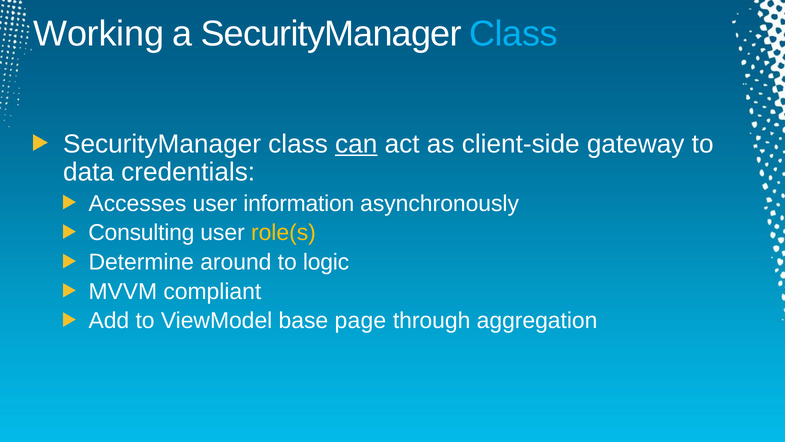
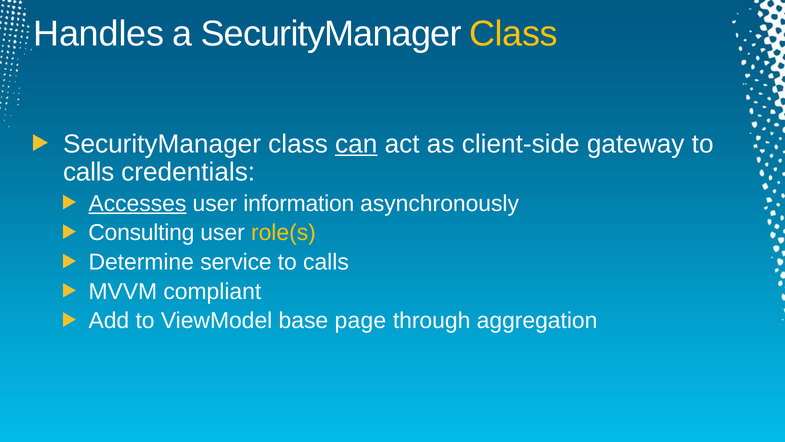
Working: Working -> Handles
Class at (514, 34) colour: light blue -> yellow
data at (89, 172): data -> calls
Accesses underline: none -> present
around: around -> service
logic at (326, 262): logic -> calls
